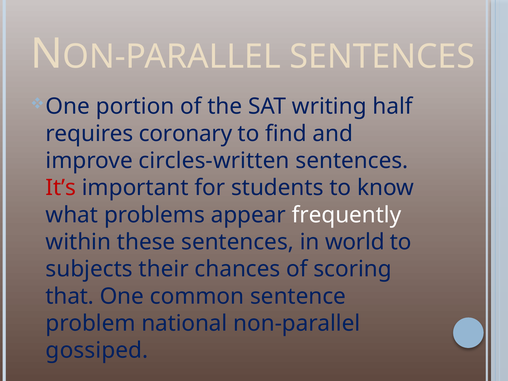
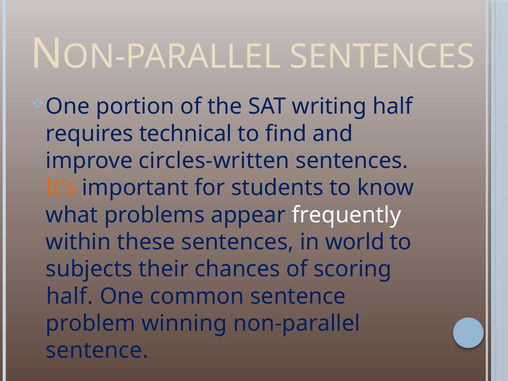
coronary: coronary -> technical
It’s colour: red -> orange
that at (70, 296): that -> half
national: national -> winning
gossiped at (97, 350): gossiped -> sentence
